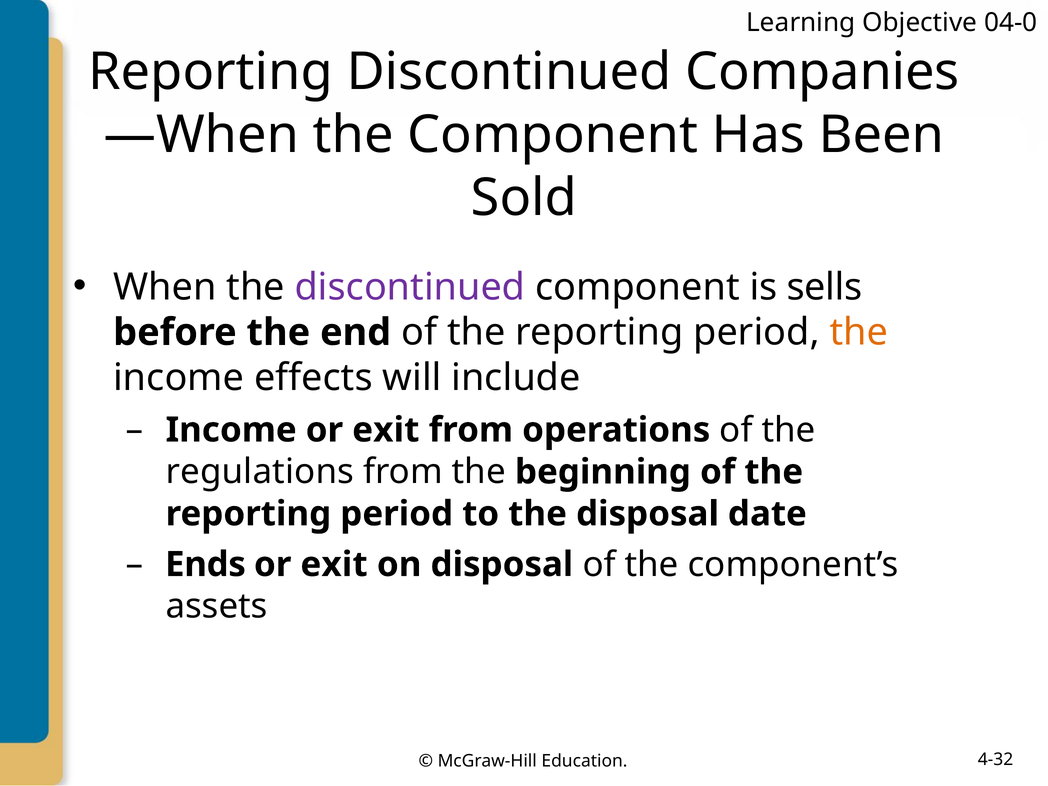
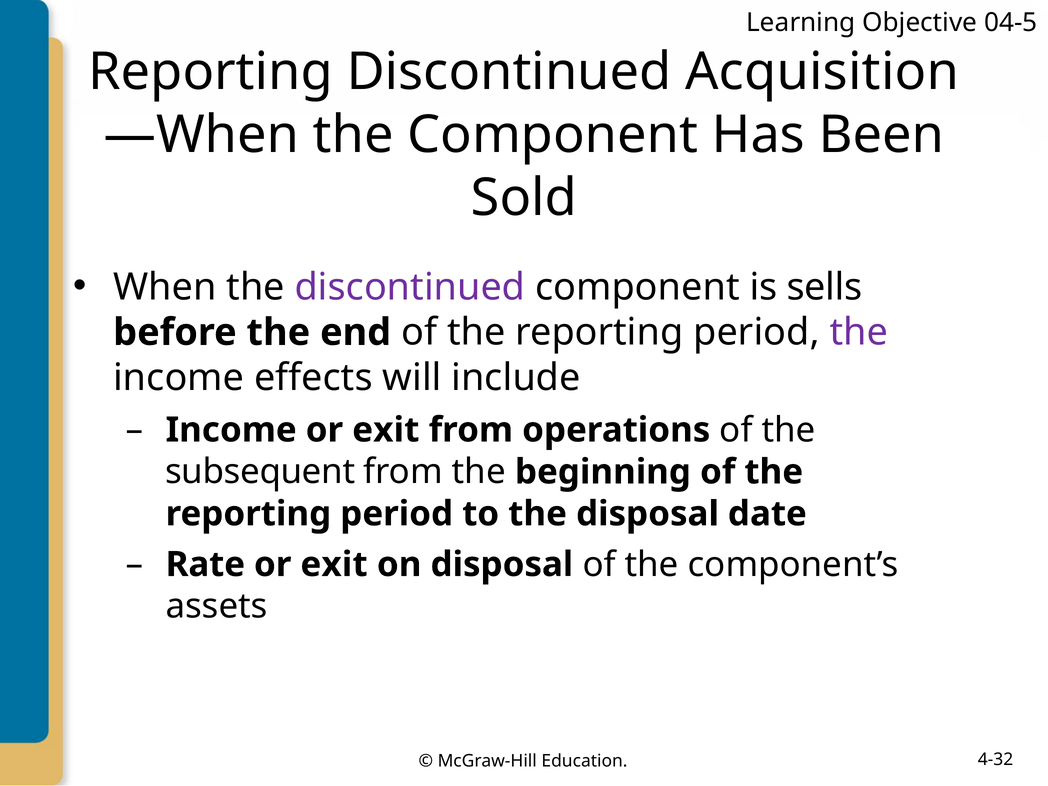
04-0: 04-0 -> 04-5
Companies: Companies -> Acquisition
the at (859, 332) colour: orange -> purple
regulations: regulations -> subsequent
Ends: Ends -> Rate
